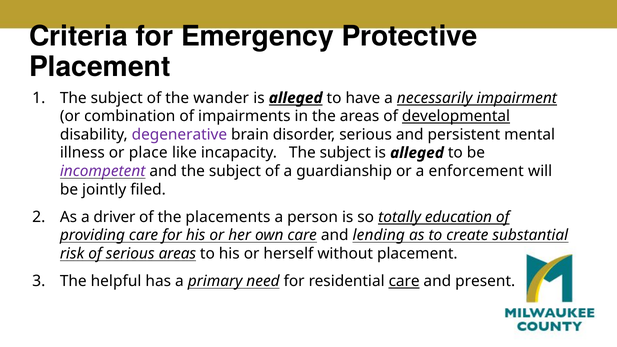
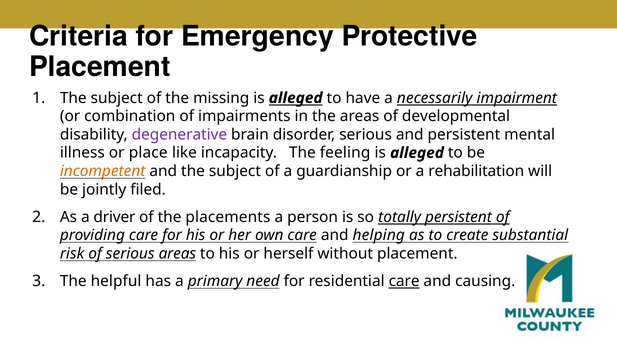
wander: wander -> missing
developmental underline: present -> none
incapacity The subject: subject -> feeling
incompetent colour: purple -> orange
enforcement: enforcement -> rehabilitation
totally education: education -> persistent
lending: lending -> helping
present: present -> causing
